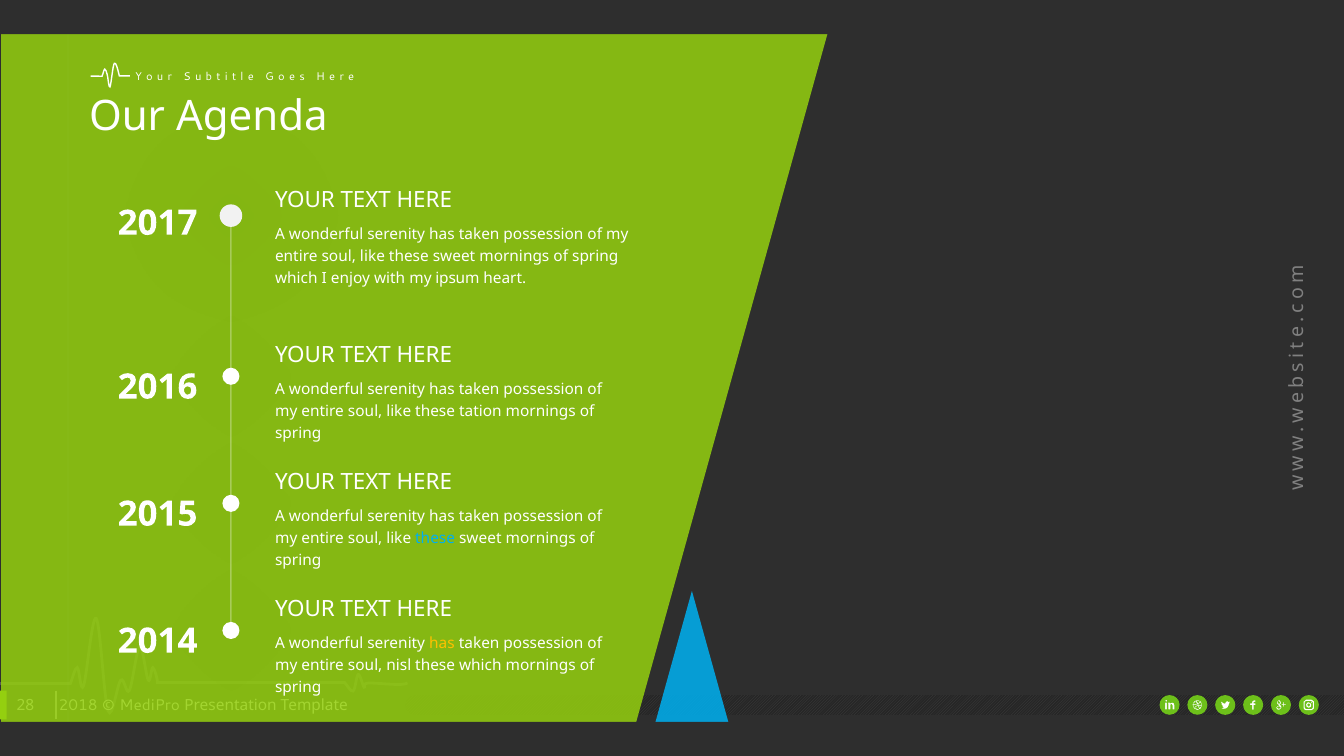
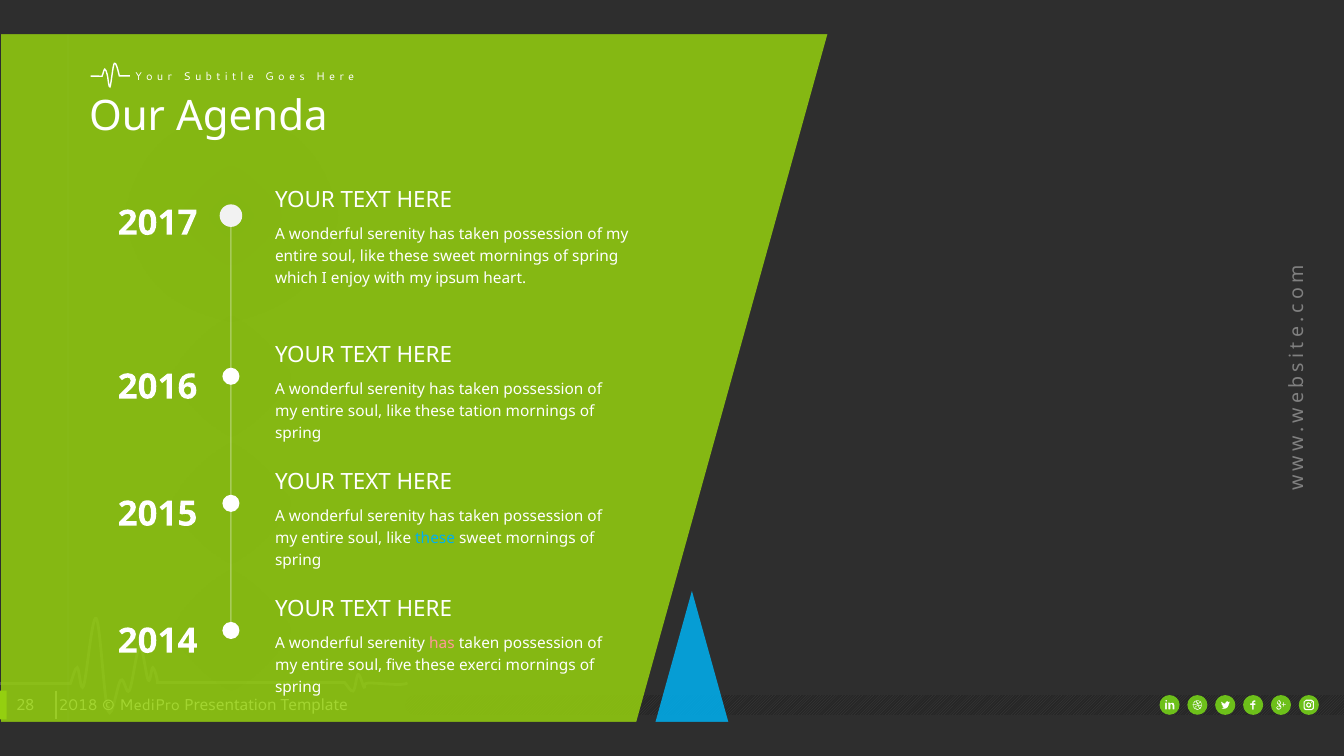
has at (442, 643) colour: yellow -> pink
nisl: nisl -> five
these which: which -> exerci
